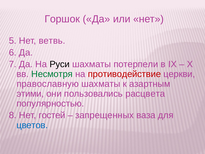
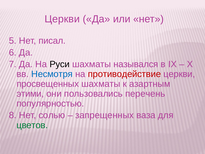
Горшок at (62, 19): Горшок -> Церкви
ветвь: ветвь -> писал
потерпели: потерпели -> назывался
Несмотря colour: green -> blue
православную: православную -> просвещенных
расцвета: расцвета -> перечень
гостей: гостей -> солью
цветов colour: blue -> green
